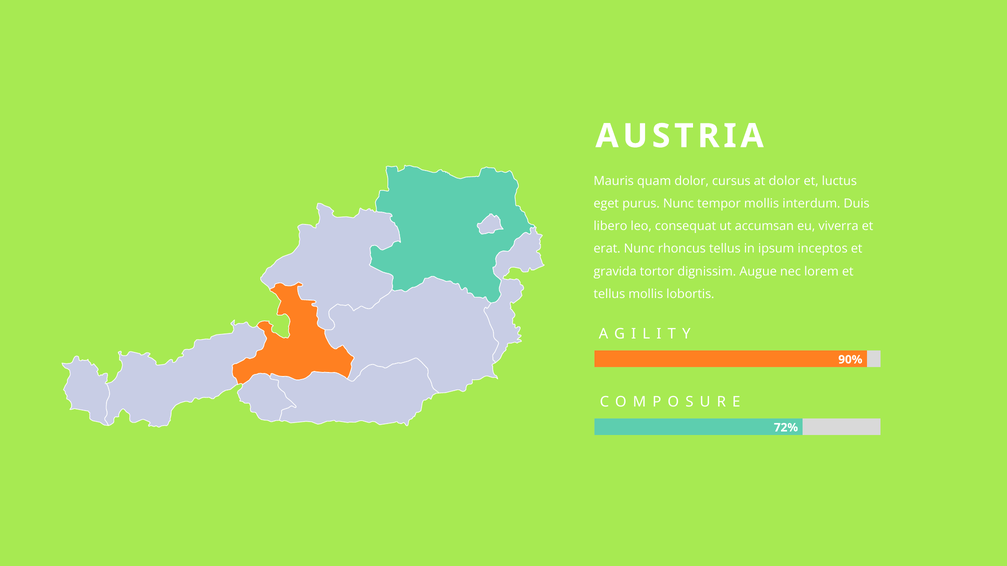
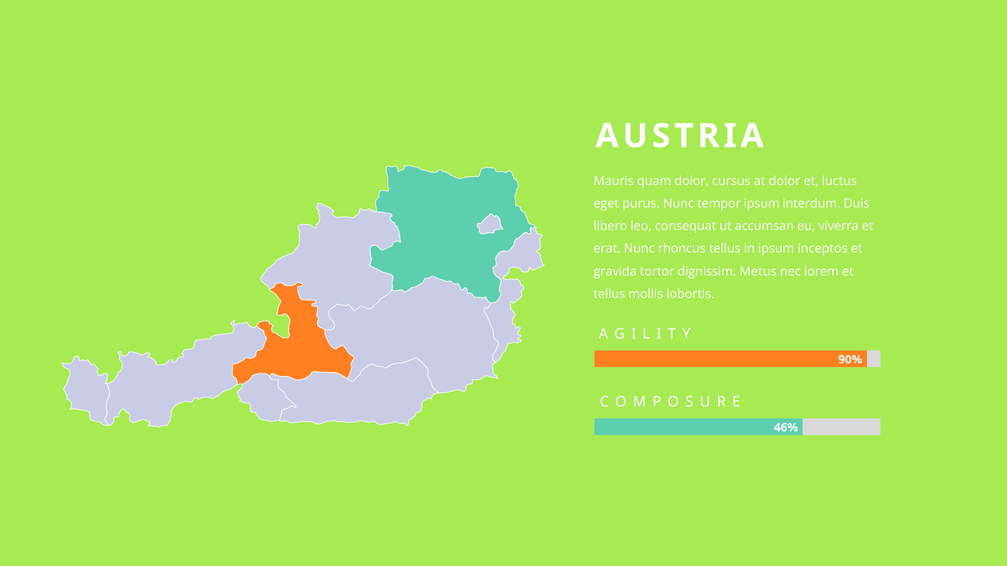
tempor mollis: mollis -> ipsum
Augue: Augue -> Metus
72%: 72% -> 46%
